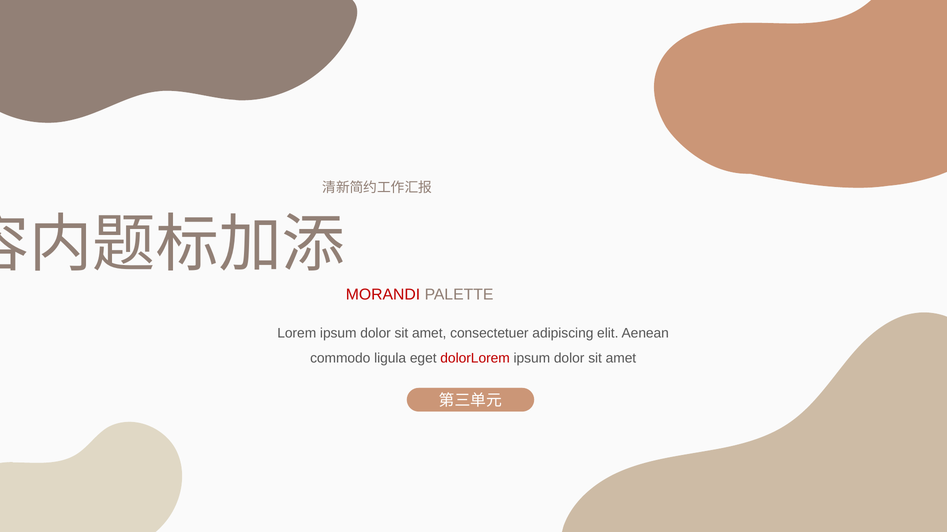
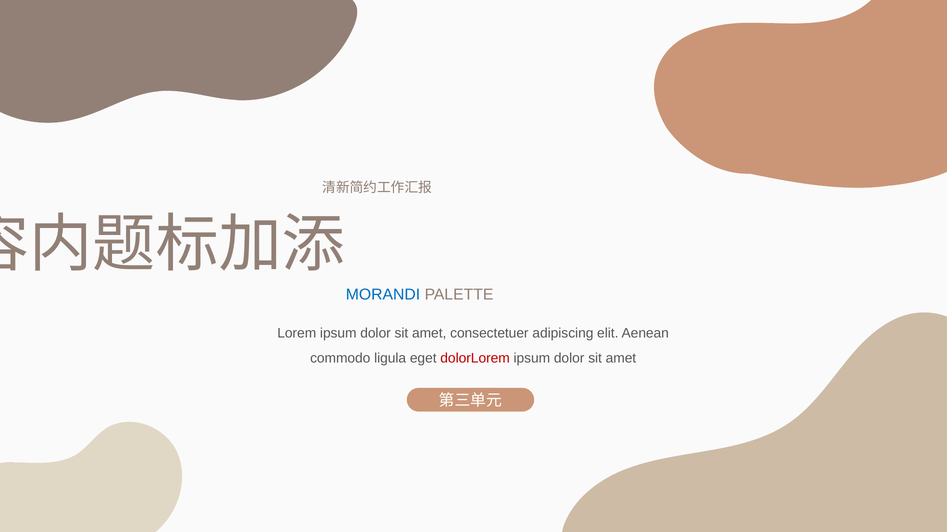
MORANDI colour: red -> blue
